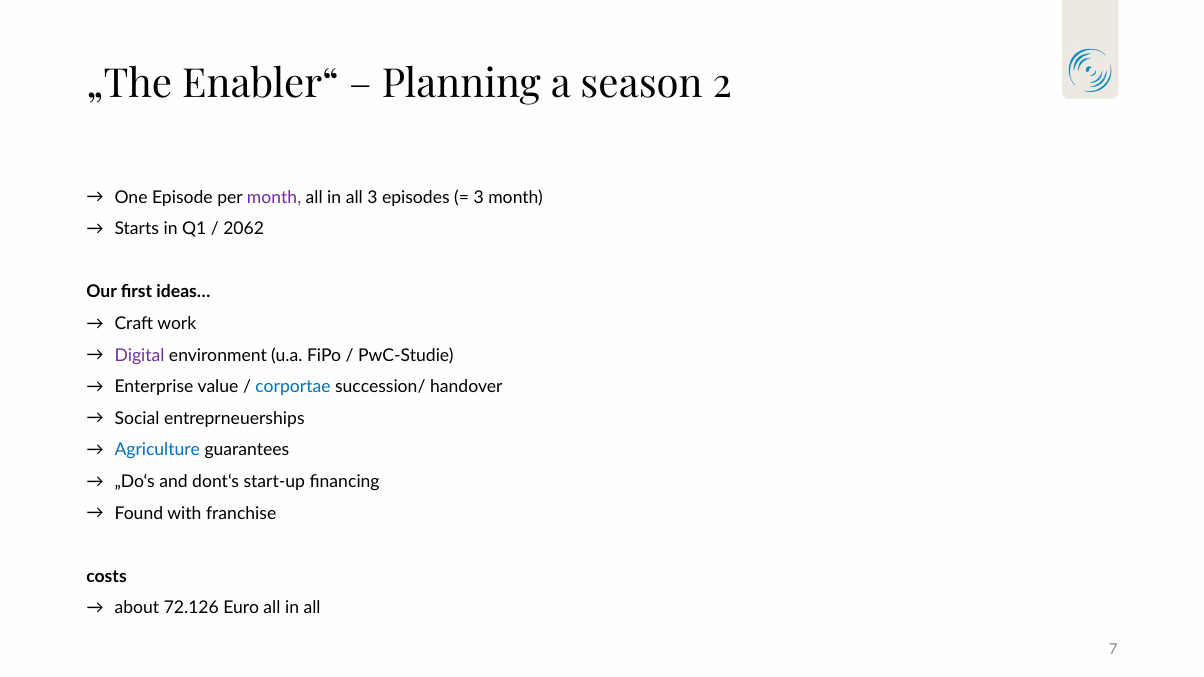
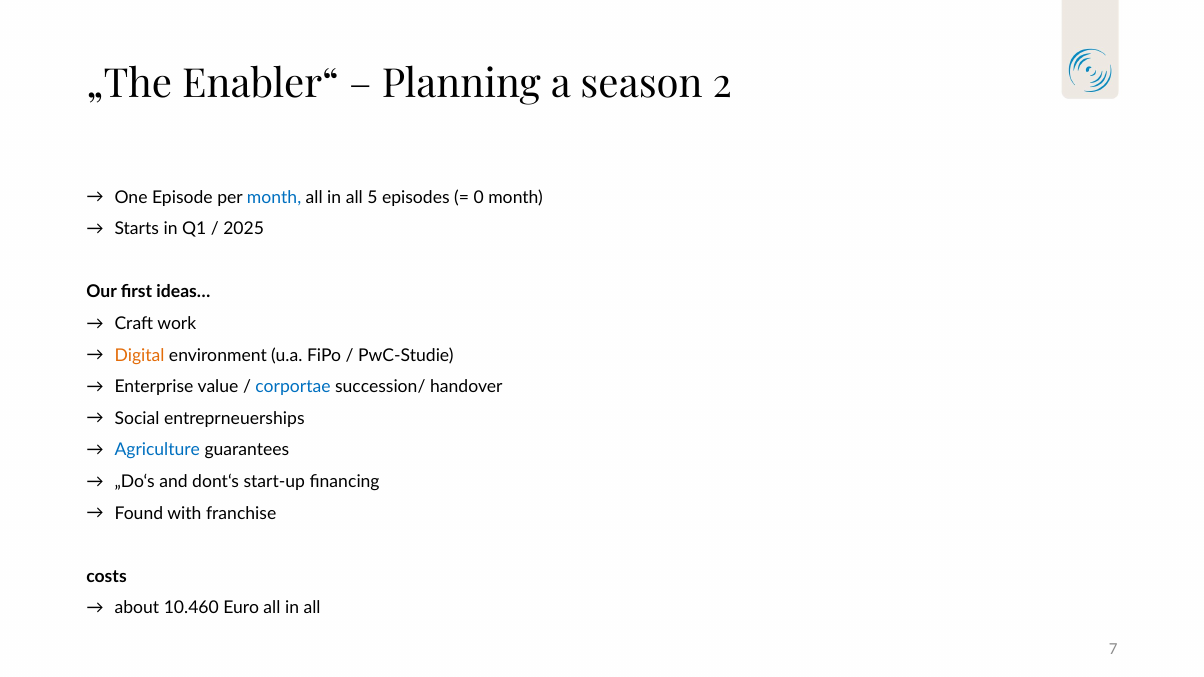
month at (274, 197) colour: purple -> blue
all 3: 3 -> 5
3 at (479, 197): 3 -> 0
2062: 2062 -> 2025
Digital colour: purple -> orange
72.126: 72.126 -> 10.460
